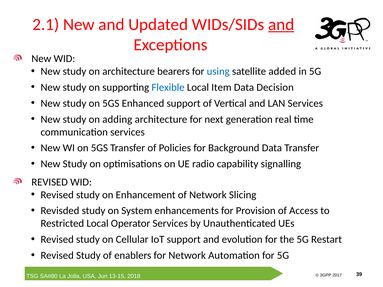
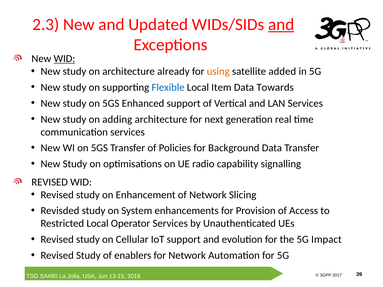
2.1: 2.1 -> 2.3
WID at (64, 59) underline: none -> present
bearers: bearers -> already
using colour: blue -> orange
Decision: Decision -> Towards
Restart: Restart -> Impact
